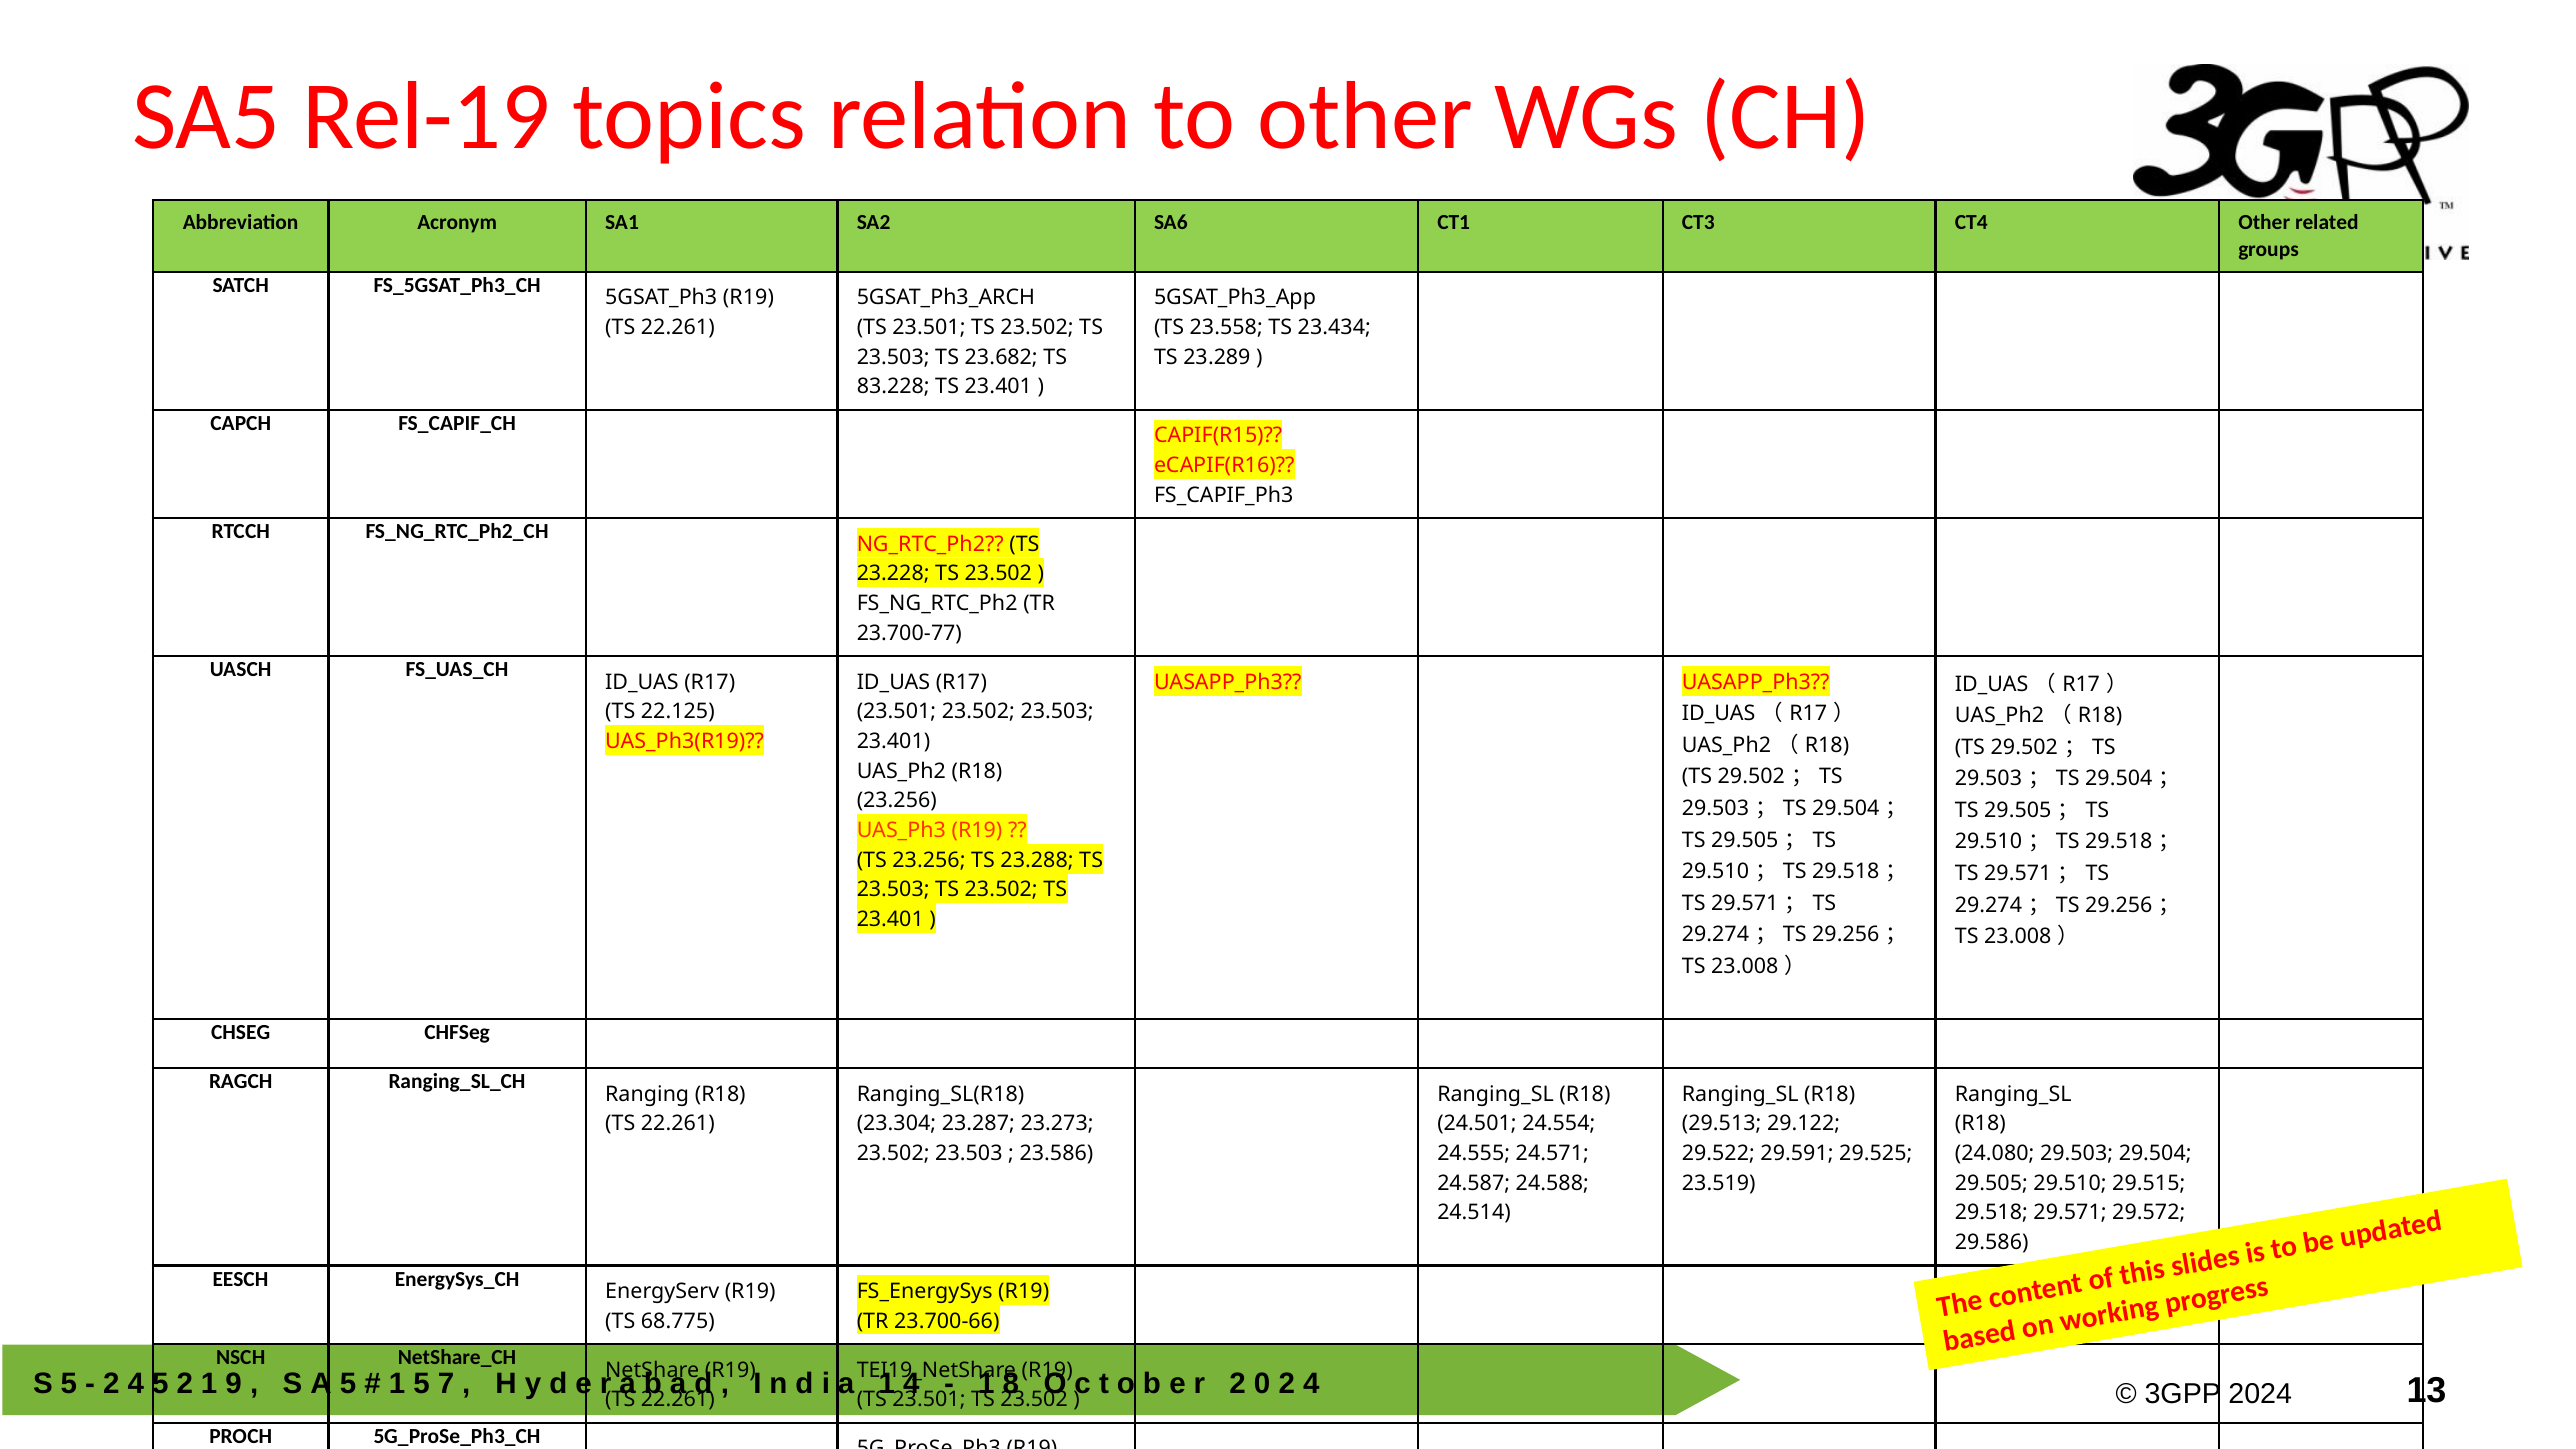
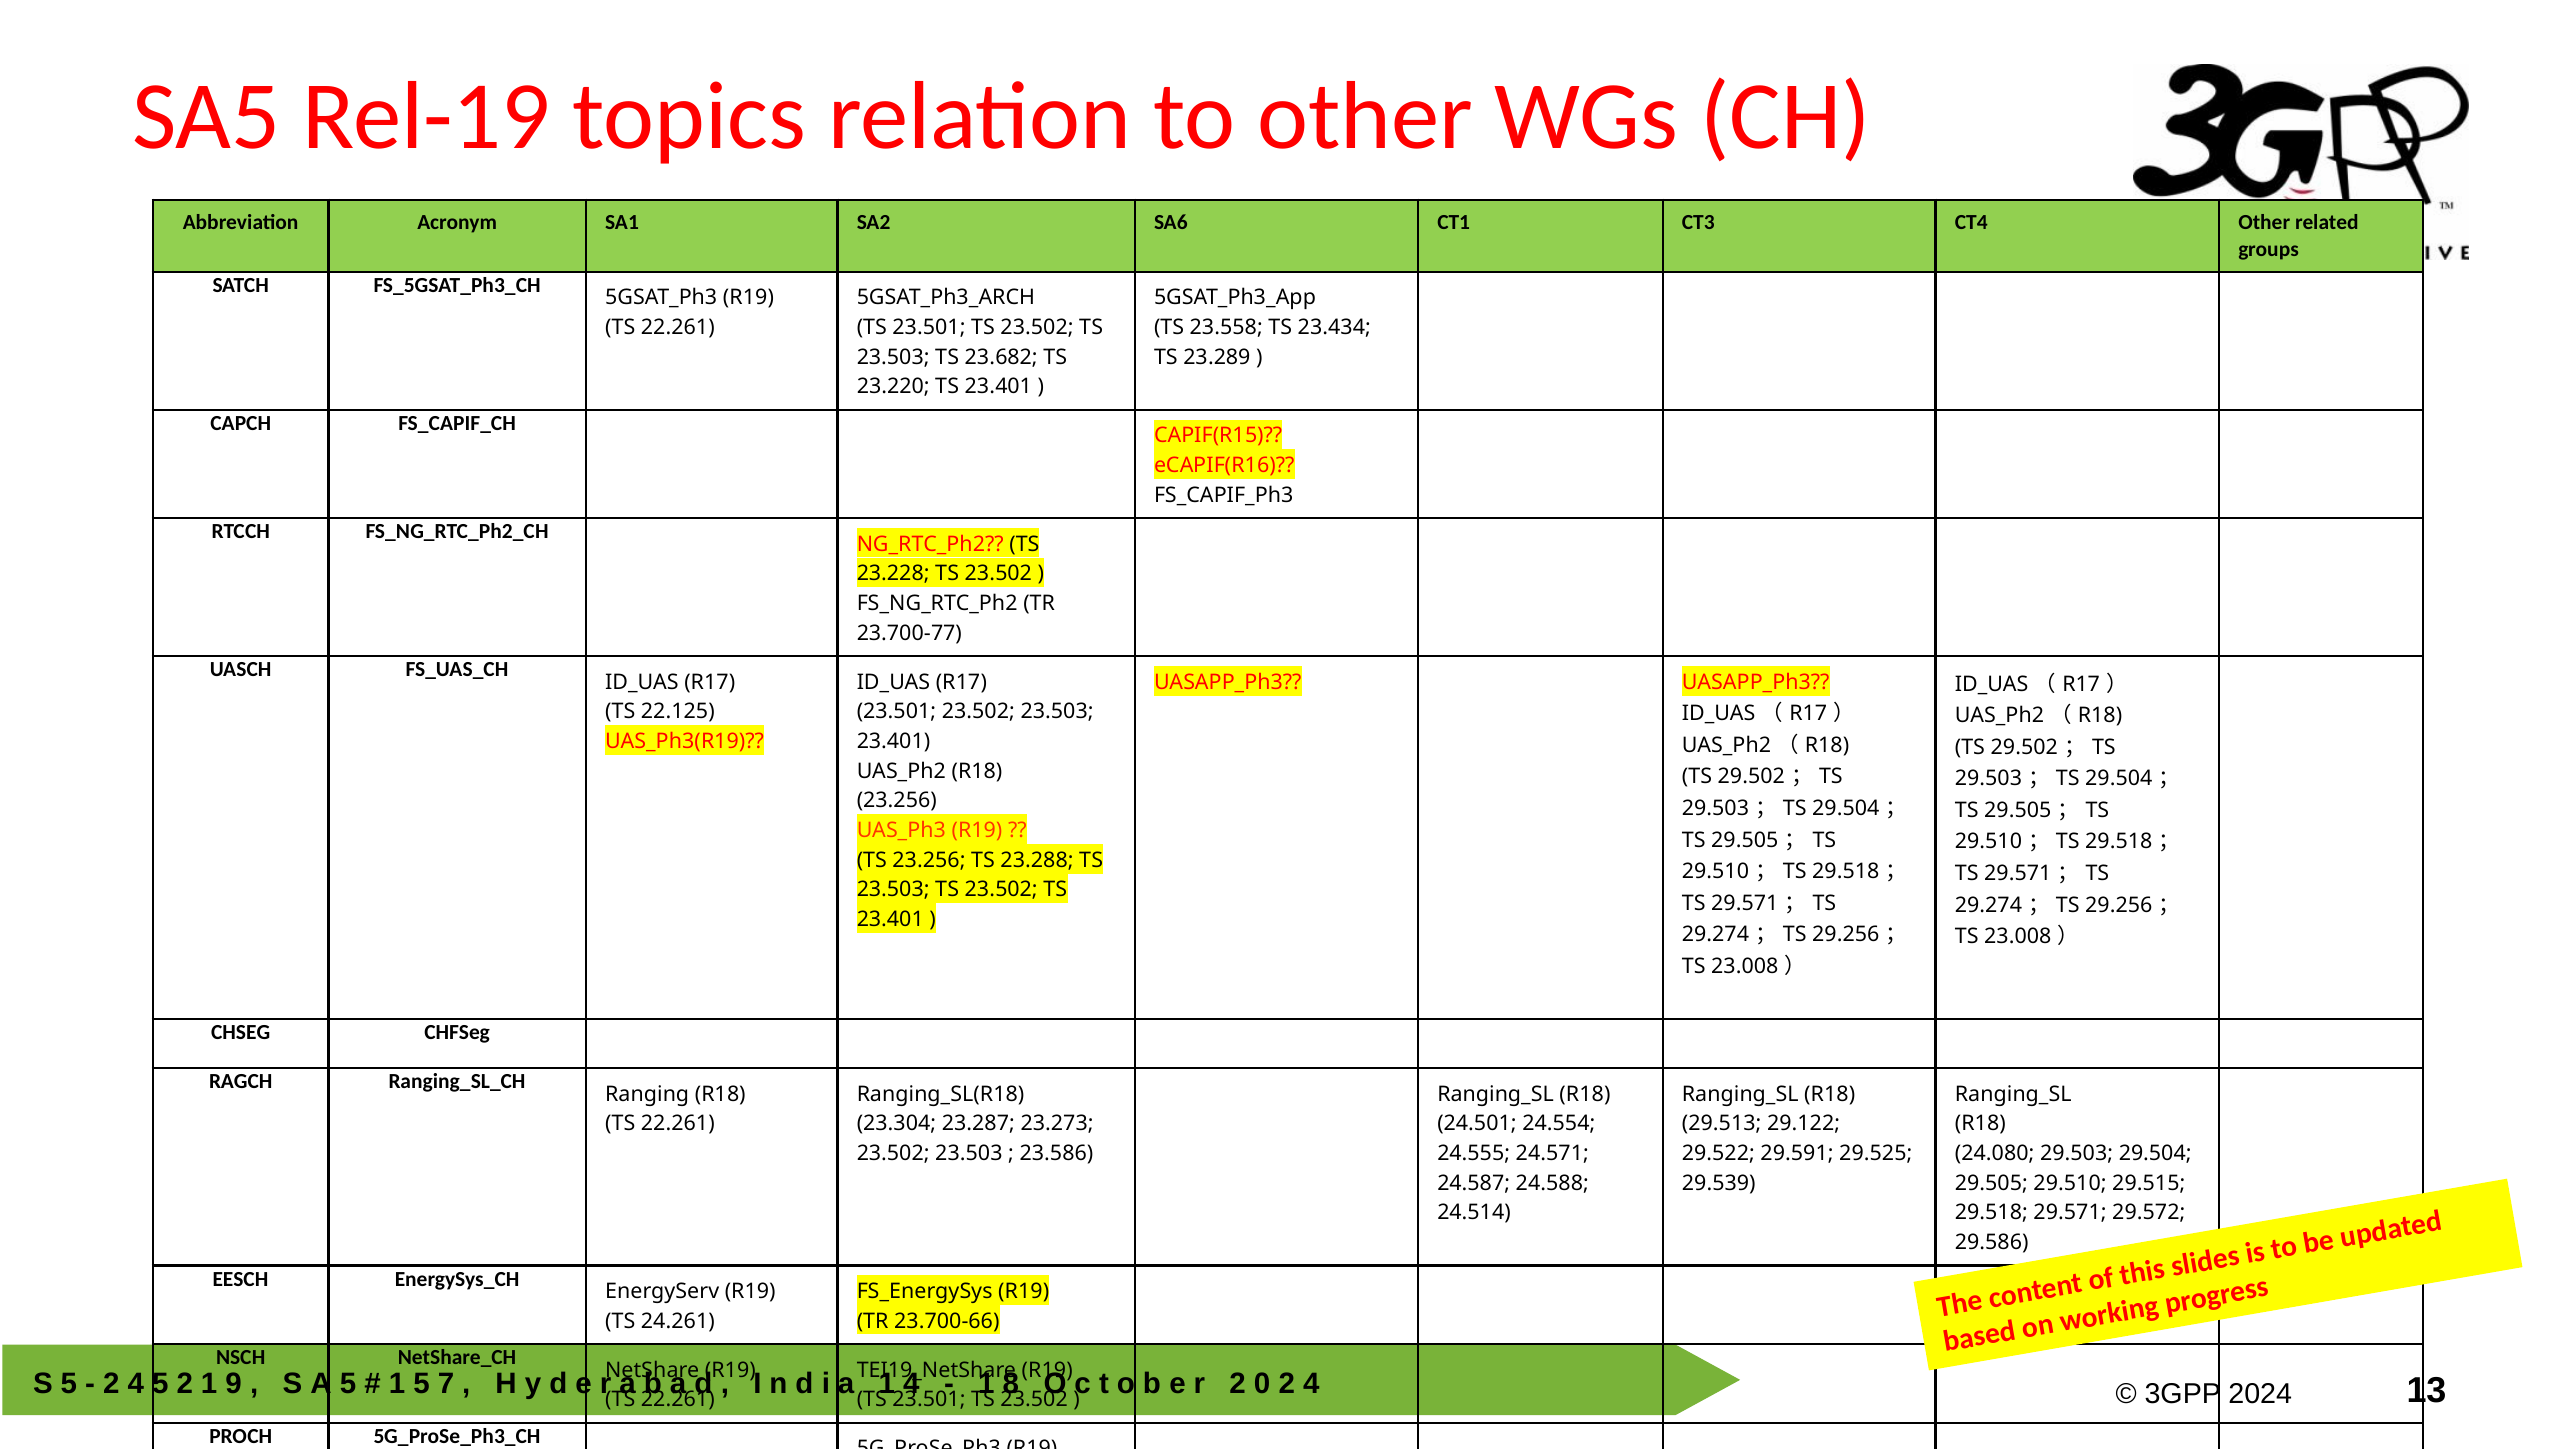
83.228: 83.228 -> 23.220
23.519: 23.519 -> 29.539
68.775: 68.775 -> 24.261
